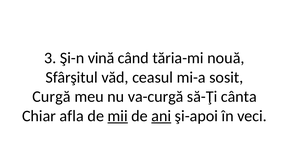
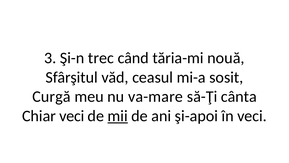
vină: vină -> trec
va-curgă: va-curgă -> va-mare
Chiar afla: afla -> veci
ani underline: present -> none
